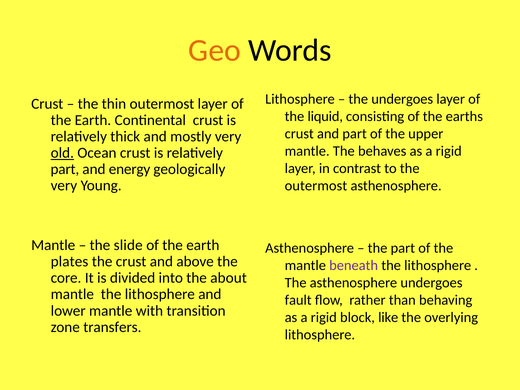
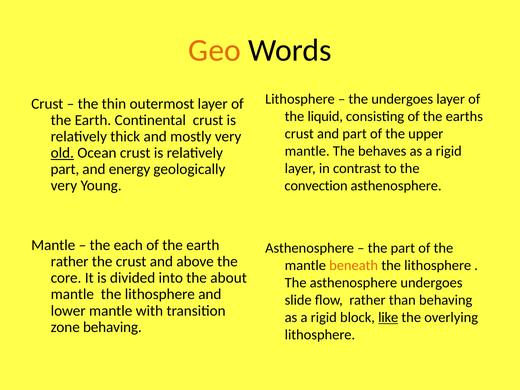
outermost at (316, 186): outermost -> convection
slide: slide -> each
plates at (70, 262): plates -> rather
beneath colour: purple -> orange
fault: fault -> slide
like underline: none -> present
zone transfers: transfers -> behaving
